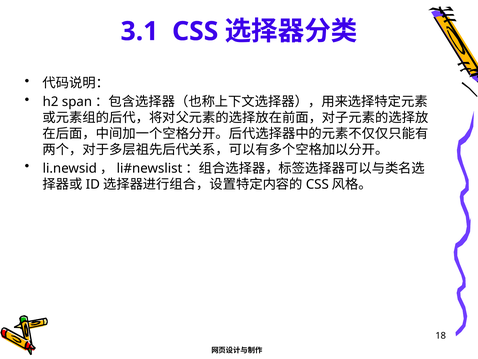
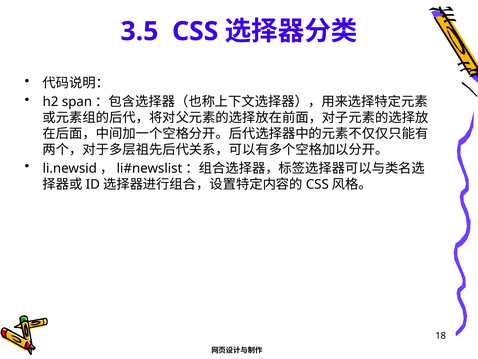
3.1: 3.1 -> 3.5
